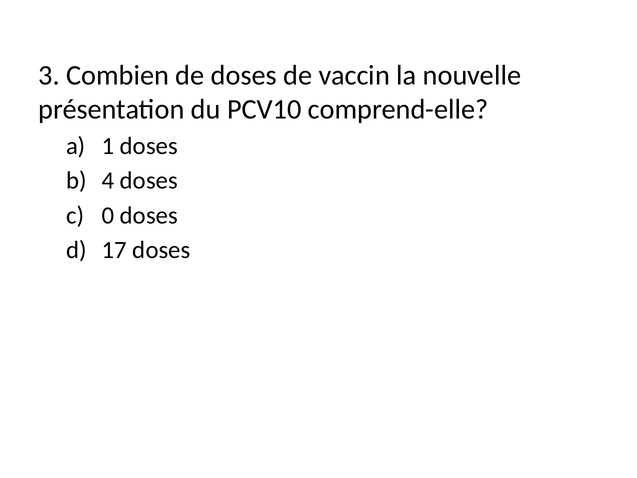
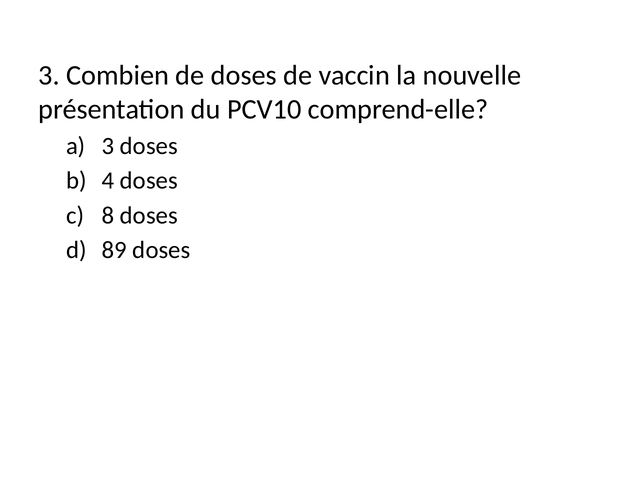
1 at (108, 146): 1 -> 3
0: 0 -> 8
17: 17 -> 89
